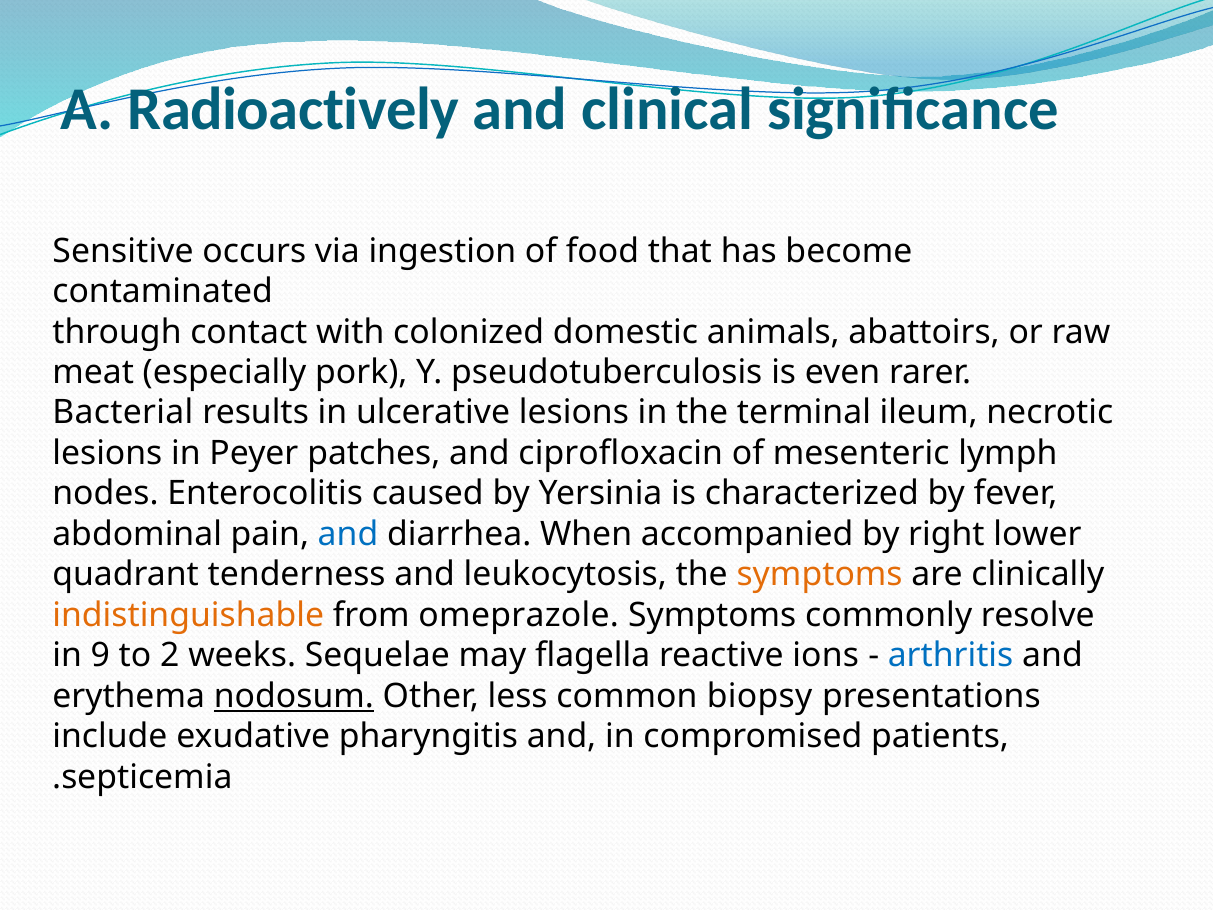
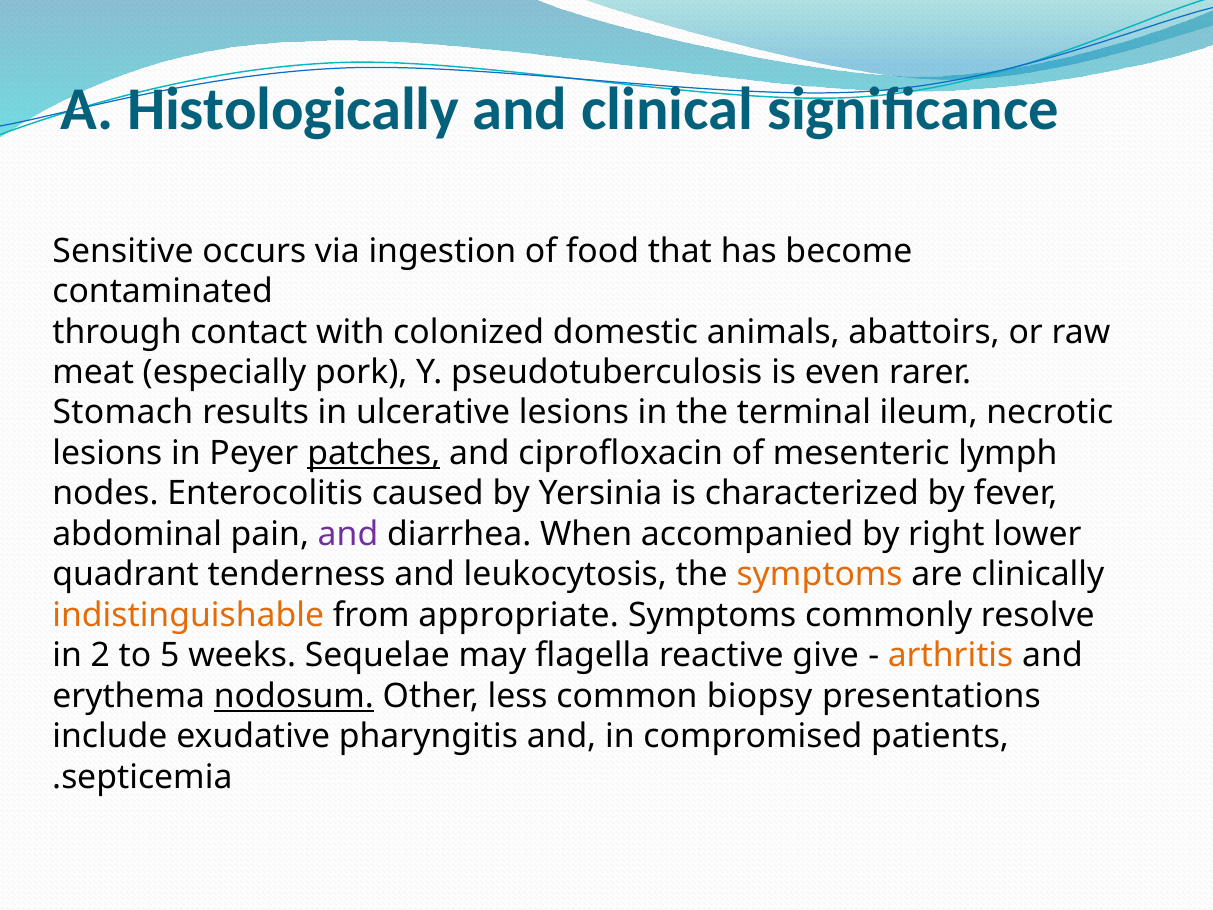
Radioactively: Radioactively -> Histologically
Bacterial: Bacterial -> Stomach
patches underline: none -> present
and at (348, 534) colour: blue -> purple
omeprazole: omeprazole -> appropriate
9: 9 -> 2
2: 2 -> 5
ions: ions -> give
arthritis colour: blue -> orange
